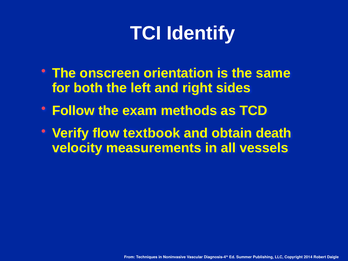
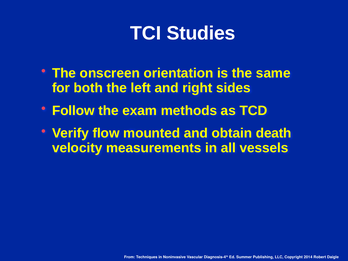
Identify: Identify -> Studies
textbook: textbook -> mounted
